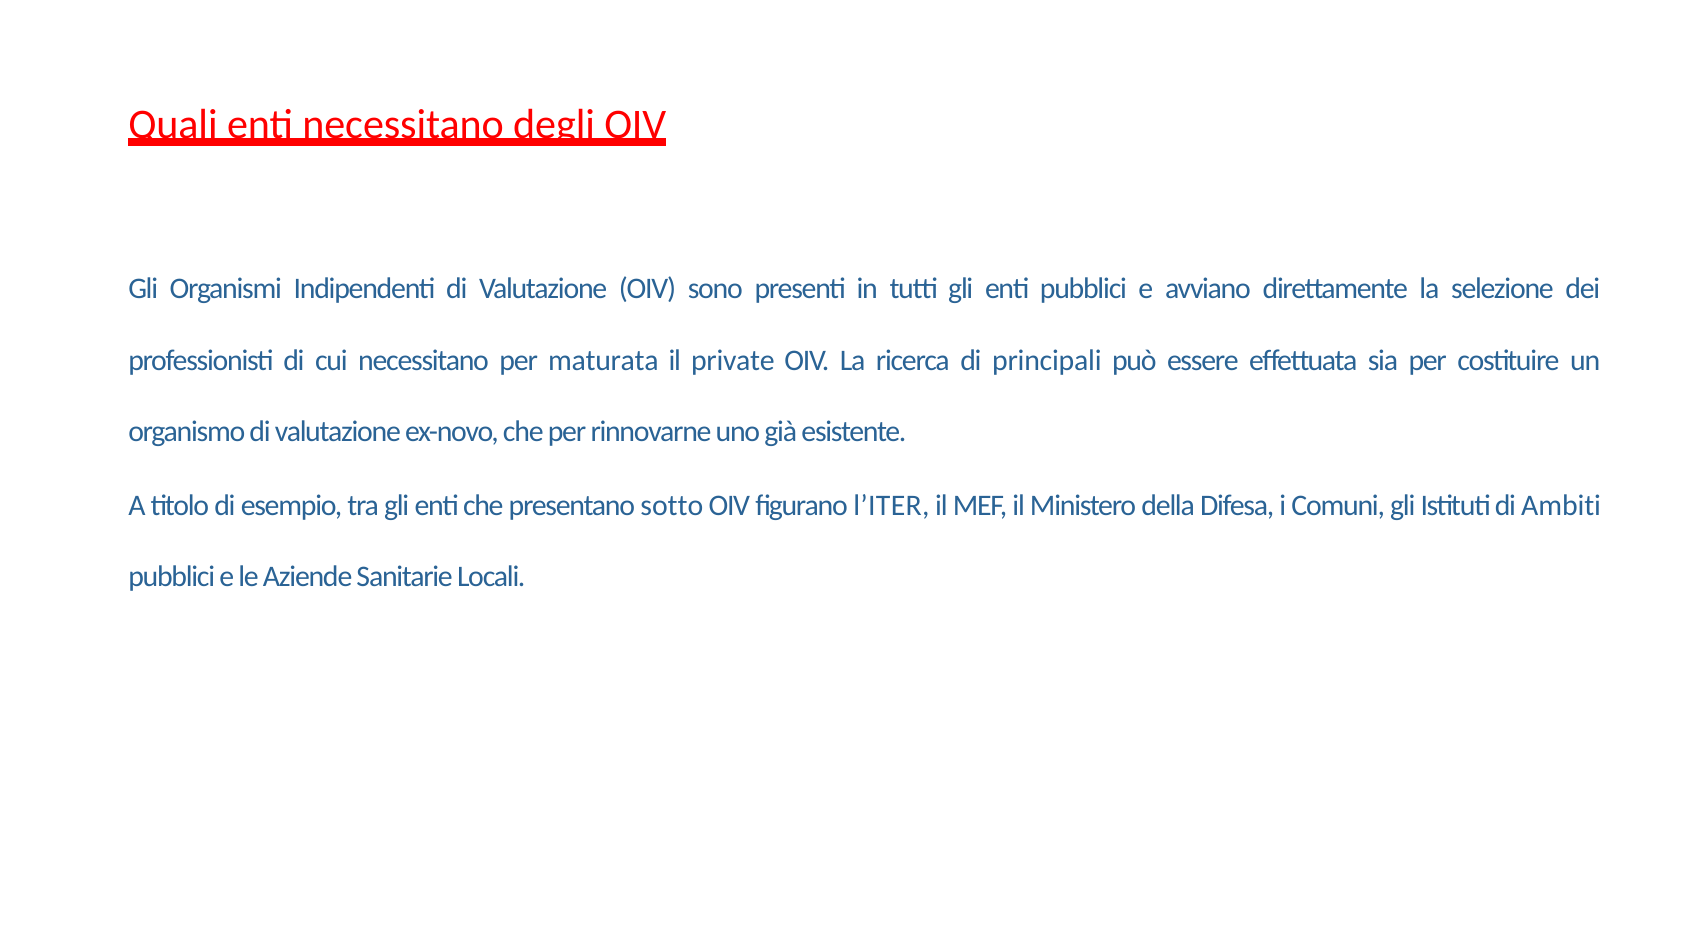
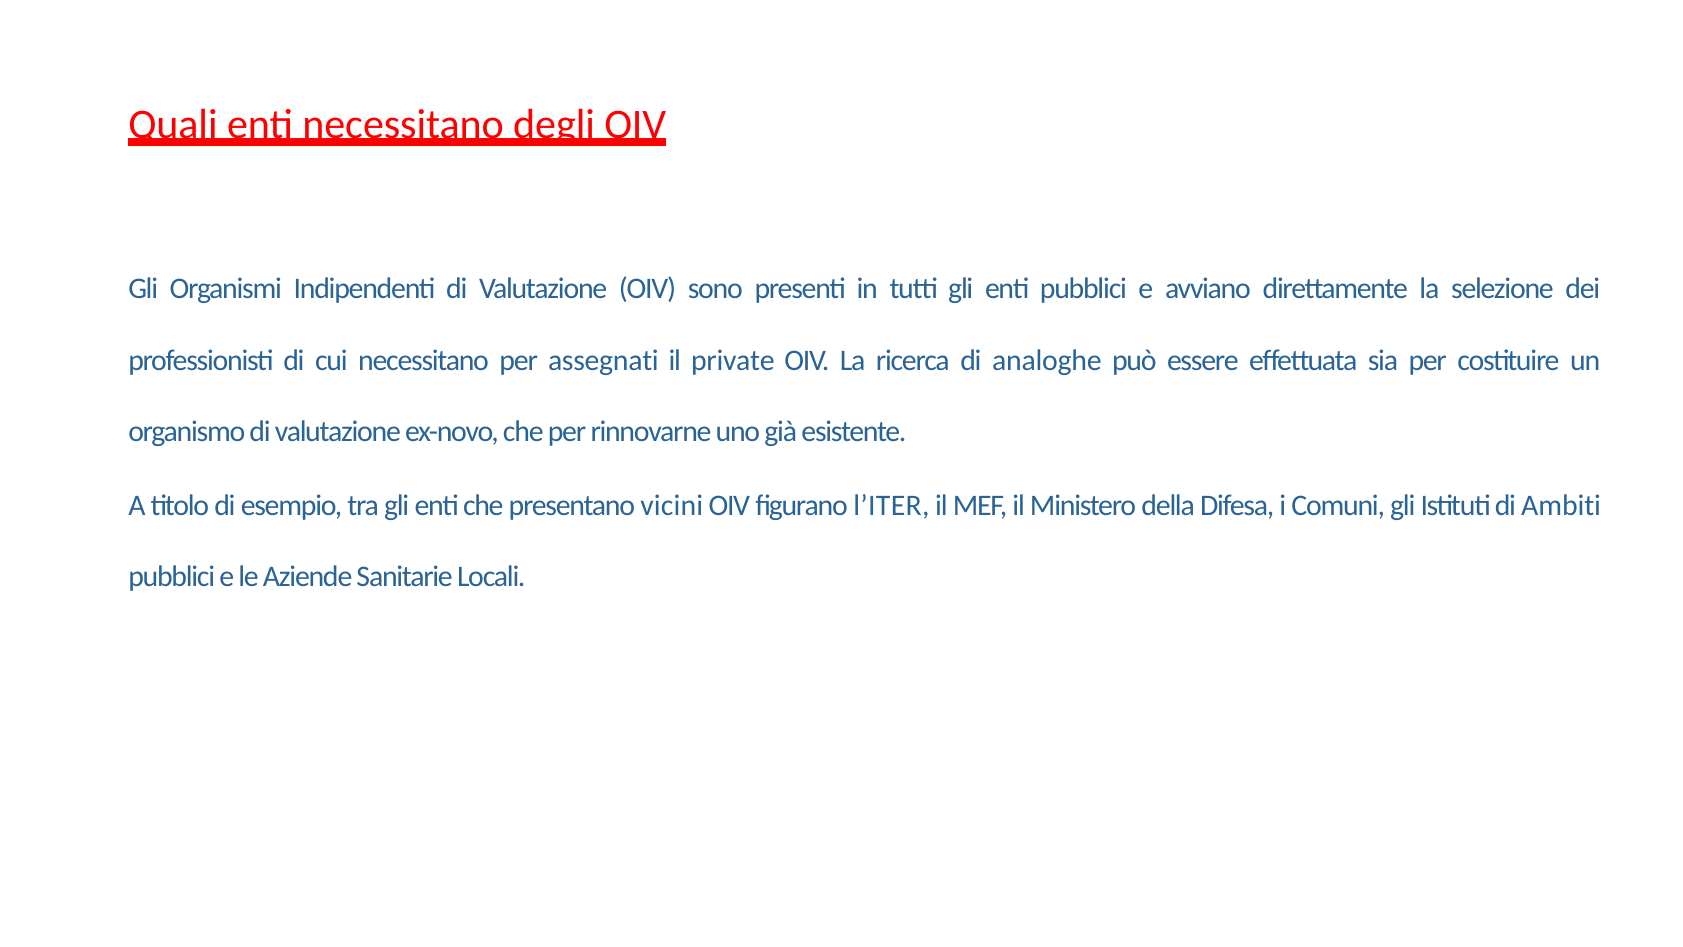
maturata: maturata -> assegnati
principali: principali -> analoghe
sotto: sotto -> vicini
